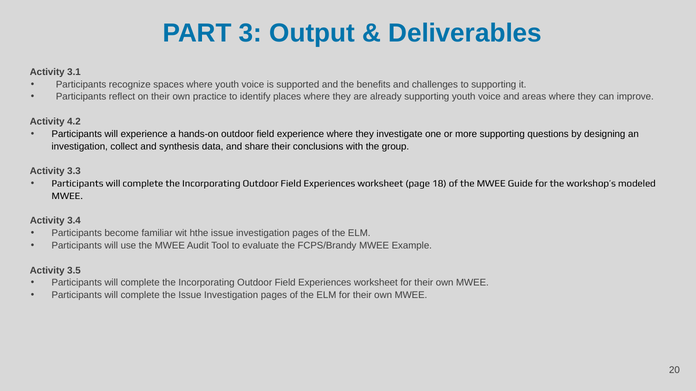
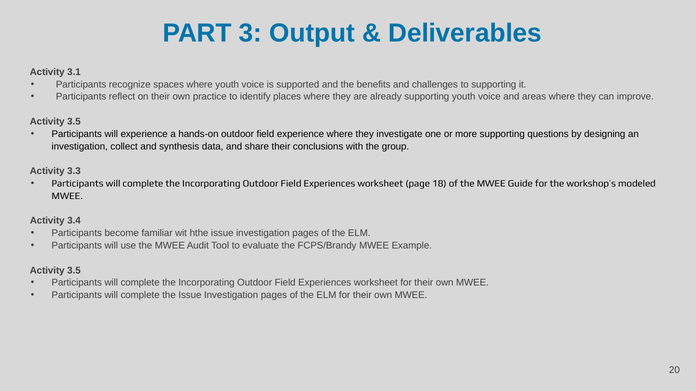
4.2 at (74, 122): 4.2 -> 3.5
